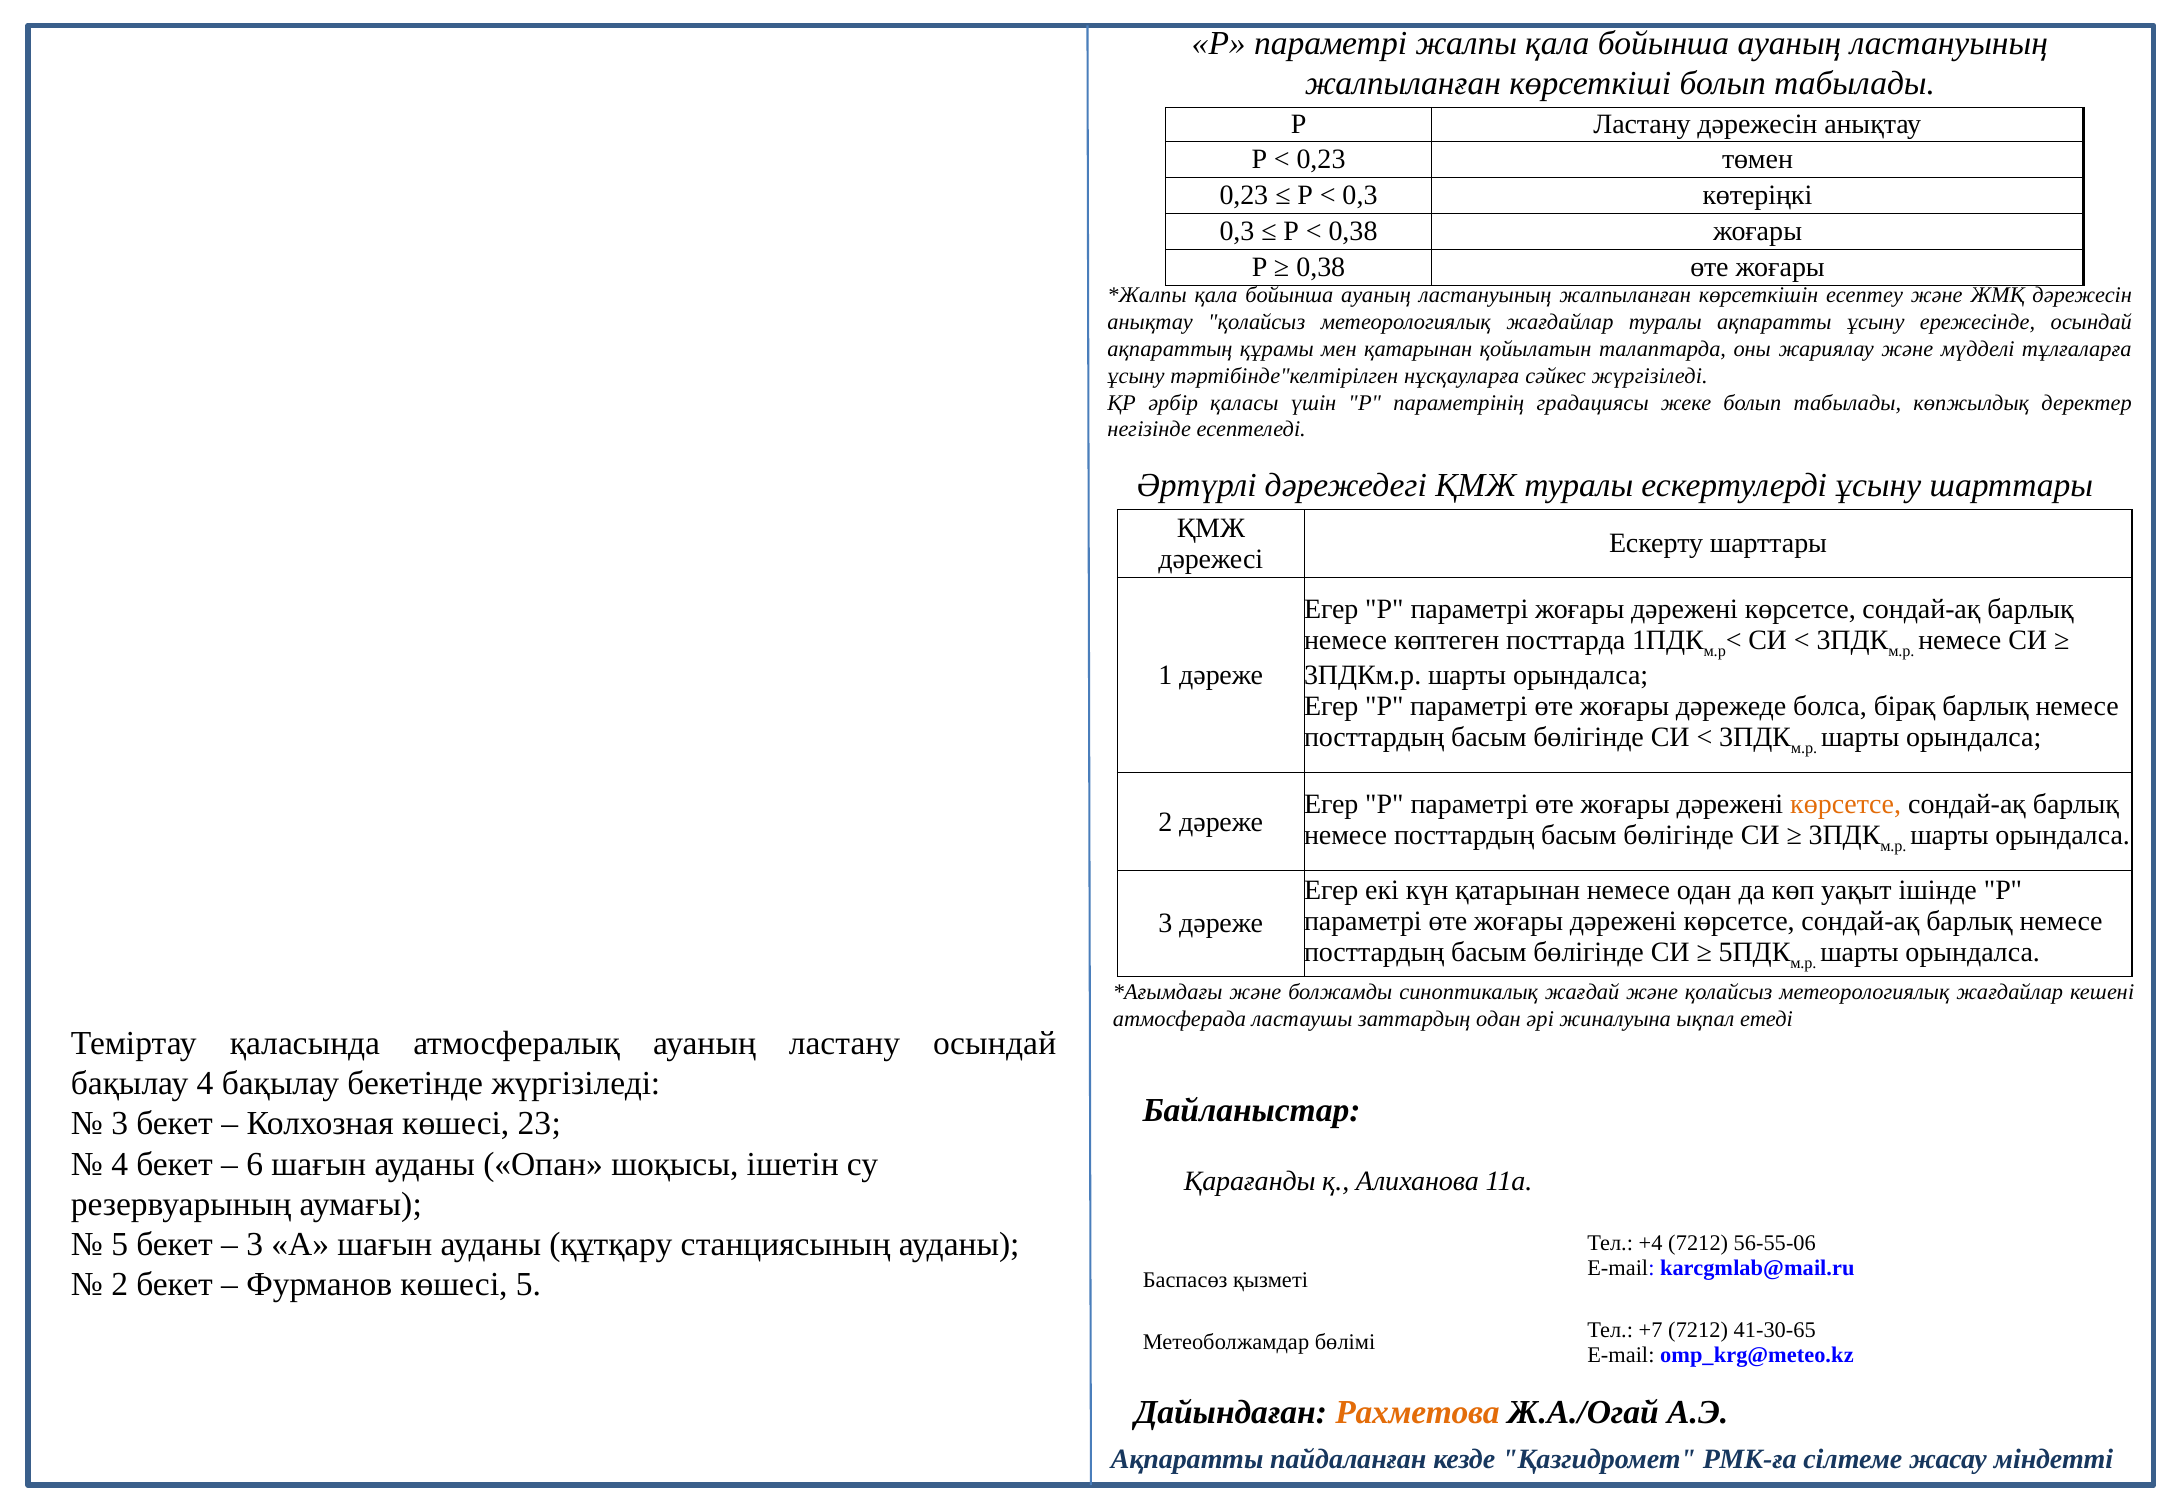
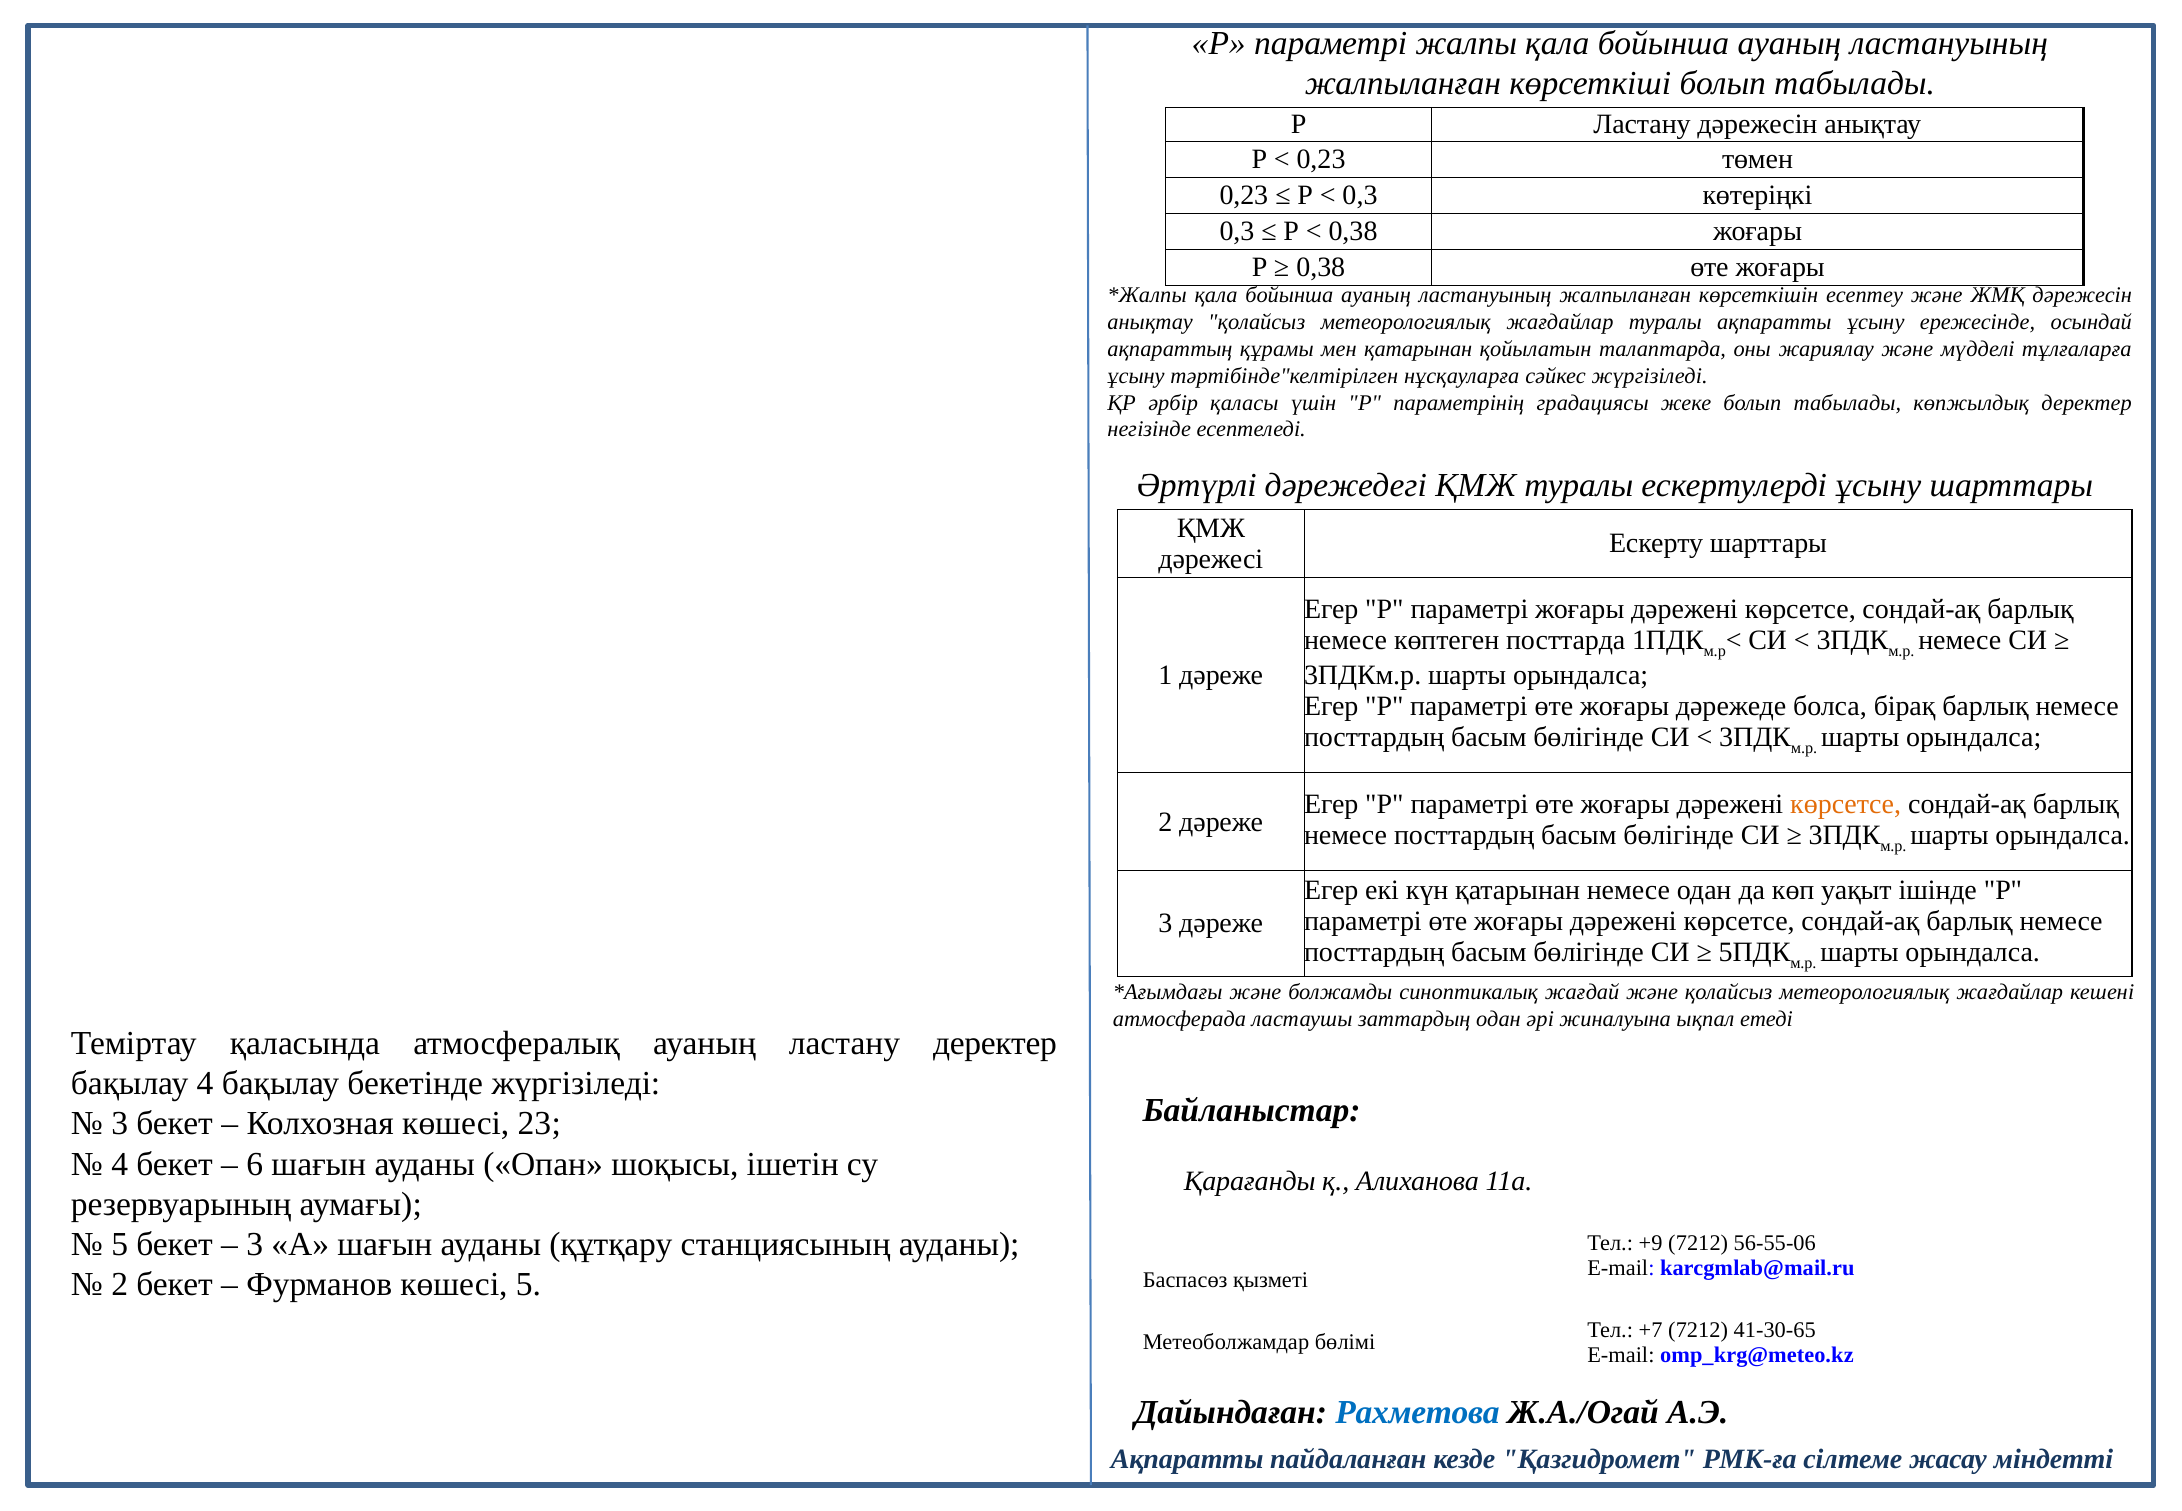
ластану осындай: осындай -> деректер
+4: +4 -> +9
Рахметова colour: orange -> blue
